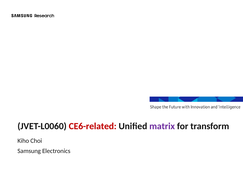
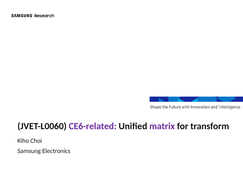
CE6-related colour: red -> purple
